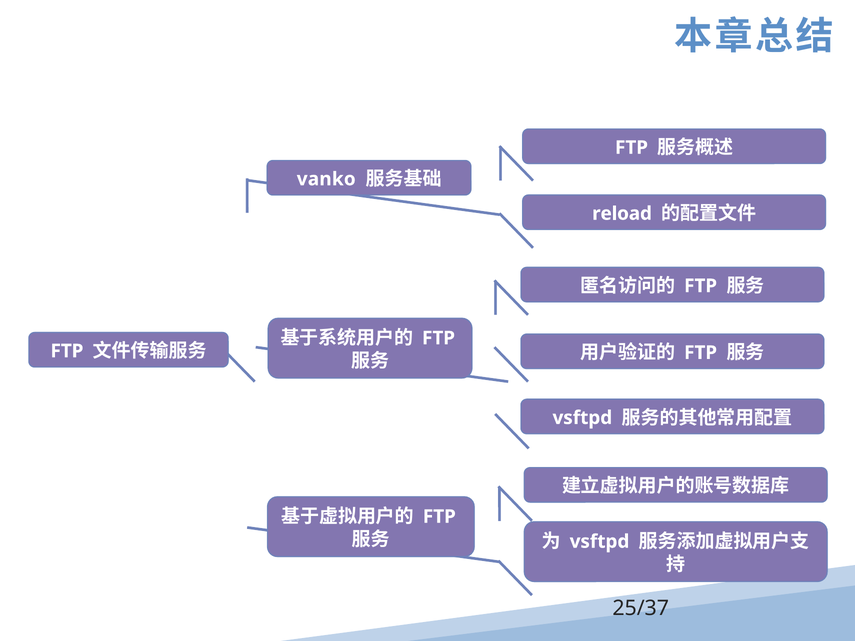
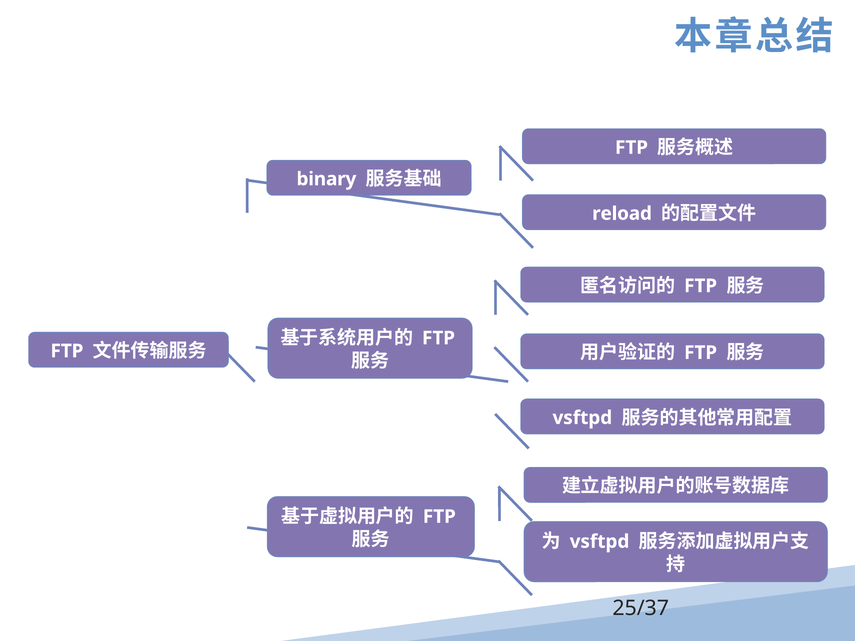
vanko: vanko -> binary
